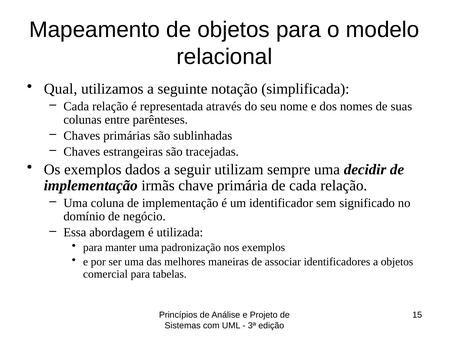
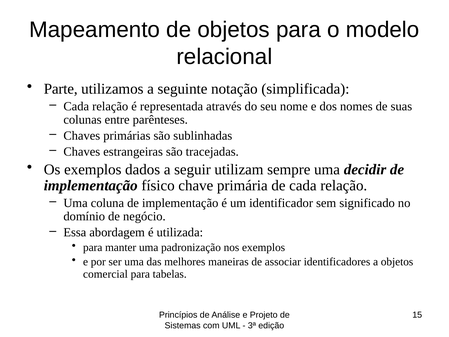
Qual: Qual -> Parte
irmãs: irmãs -> físico
